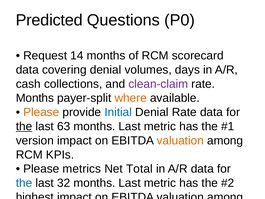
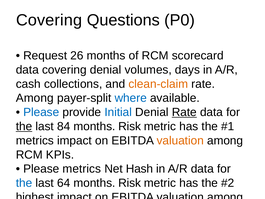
Predicted at (49, 20): Predicted -> Covering
14: 14 -> 26
clean-claim colour: purple -> orange
Months at (35, 98): Months -> Among
where colour: orange -> blue
Please at (41, 112) colour: orange -> blue
Rate at (184, 112) underline: none -> present
63: 63 -> 84
Last at (130, 126): Last -> Risk
version at (35, 140): version -> metrics
Total: Total -> Hash
32: 32 -> 64
Last at (130, 183): Last -> Risk
